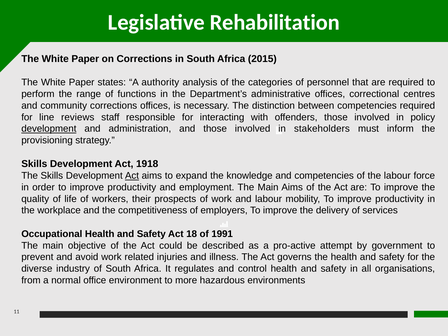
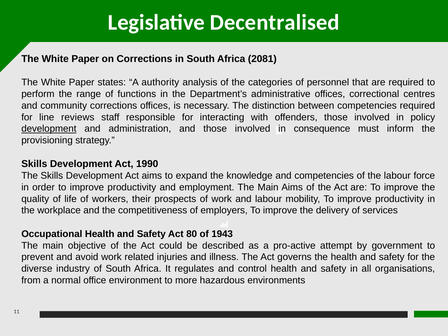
Rehabilitation: Rehabilitation -> Decentralised
2015: 2015 -> 2081
stakeholders: stakeholders -> consequence
1918: 1918 -> 1990
Act at (132, 176) underline: present -> none
18: 18 -> 80
1991: 1991 -> 1943
